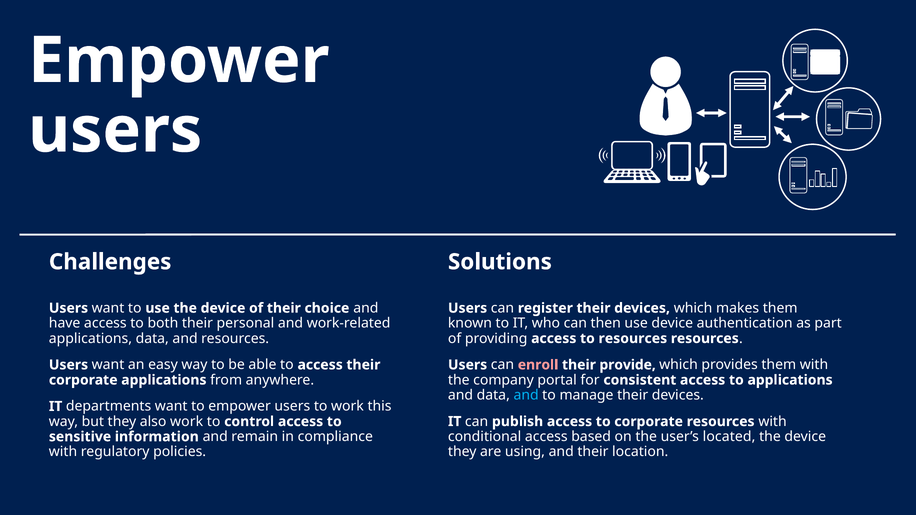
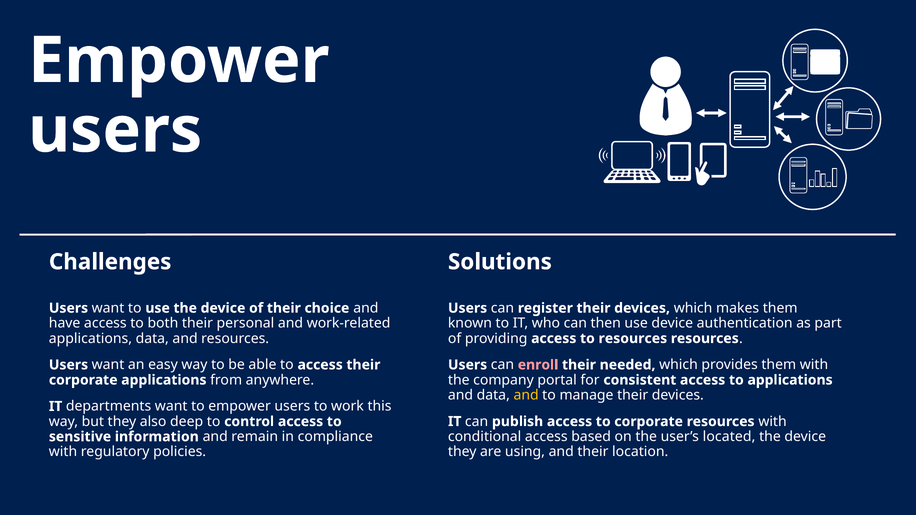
provide: provide -> needed
and at (526, 395) colour: light blue -> yellow
also work: work -> deep
